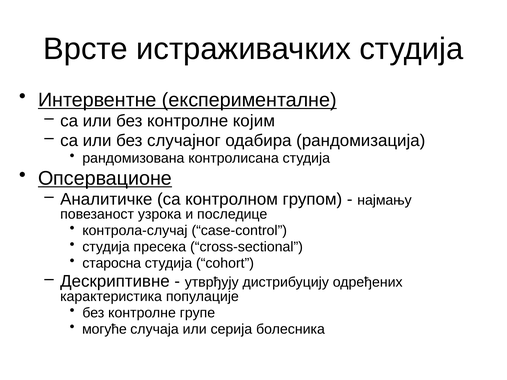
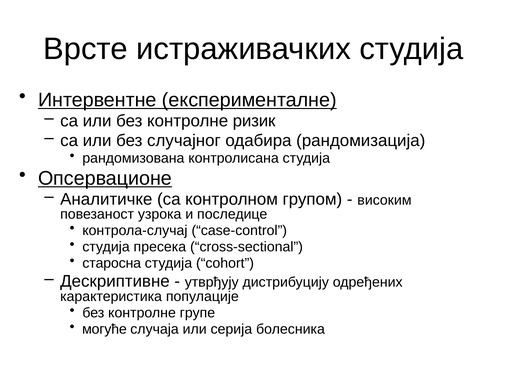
којим: којим -> ризик
најмању: најмању -> високим
